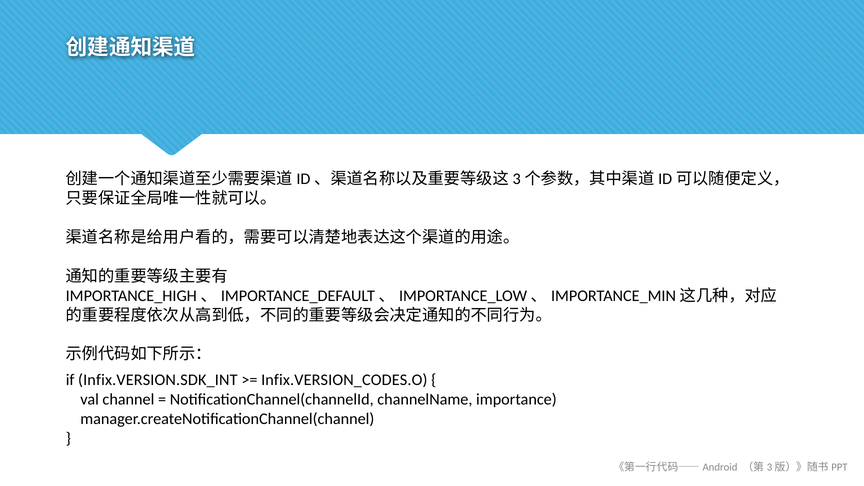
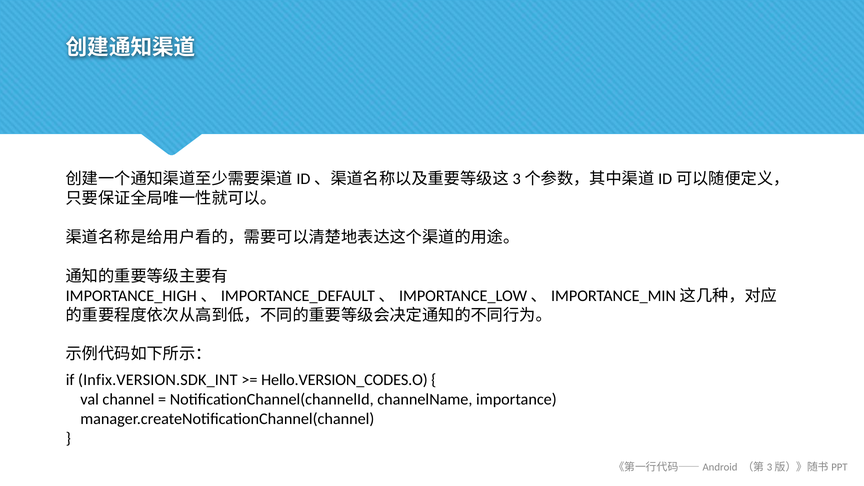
Infix.VERSION_CODES.O: Infix.VERSION_CODES.O -> Hello.VERSION_CODES.O
